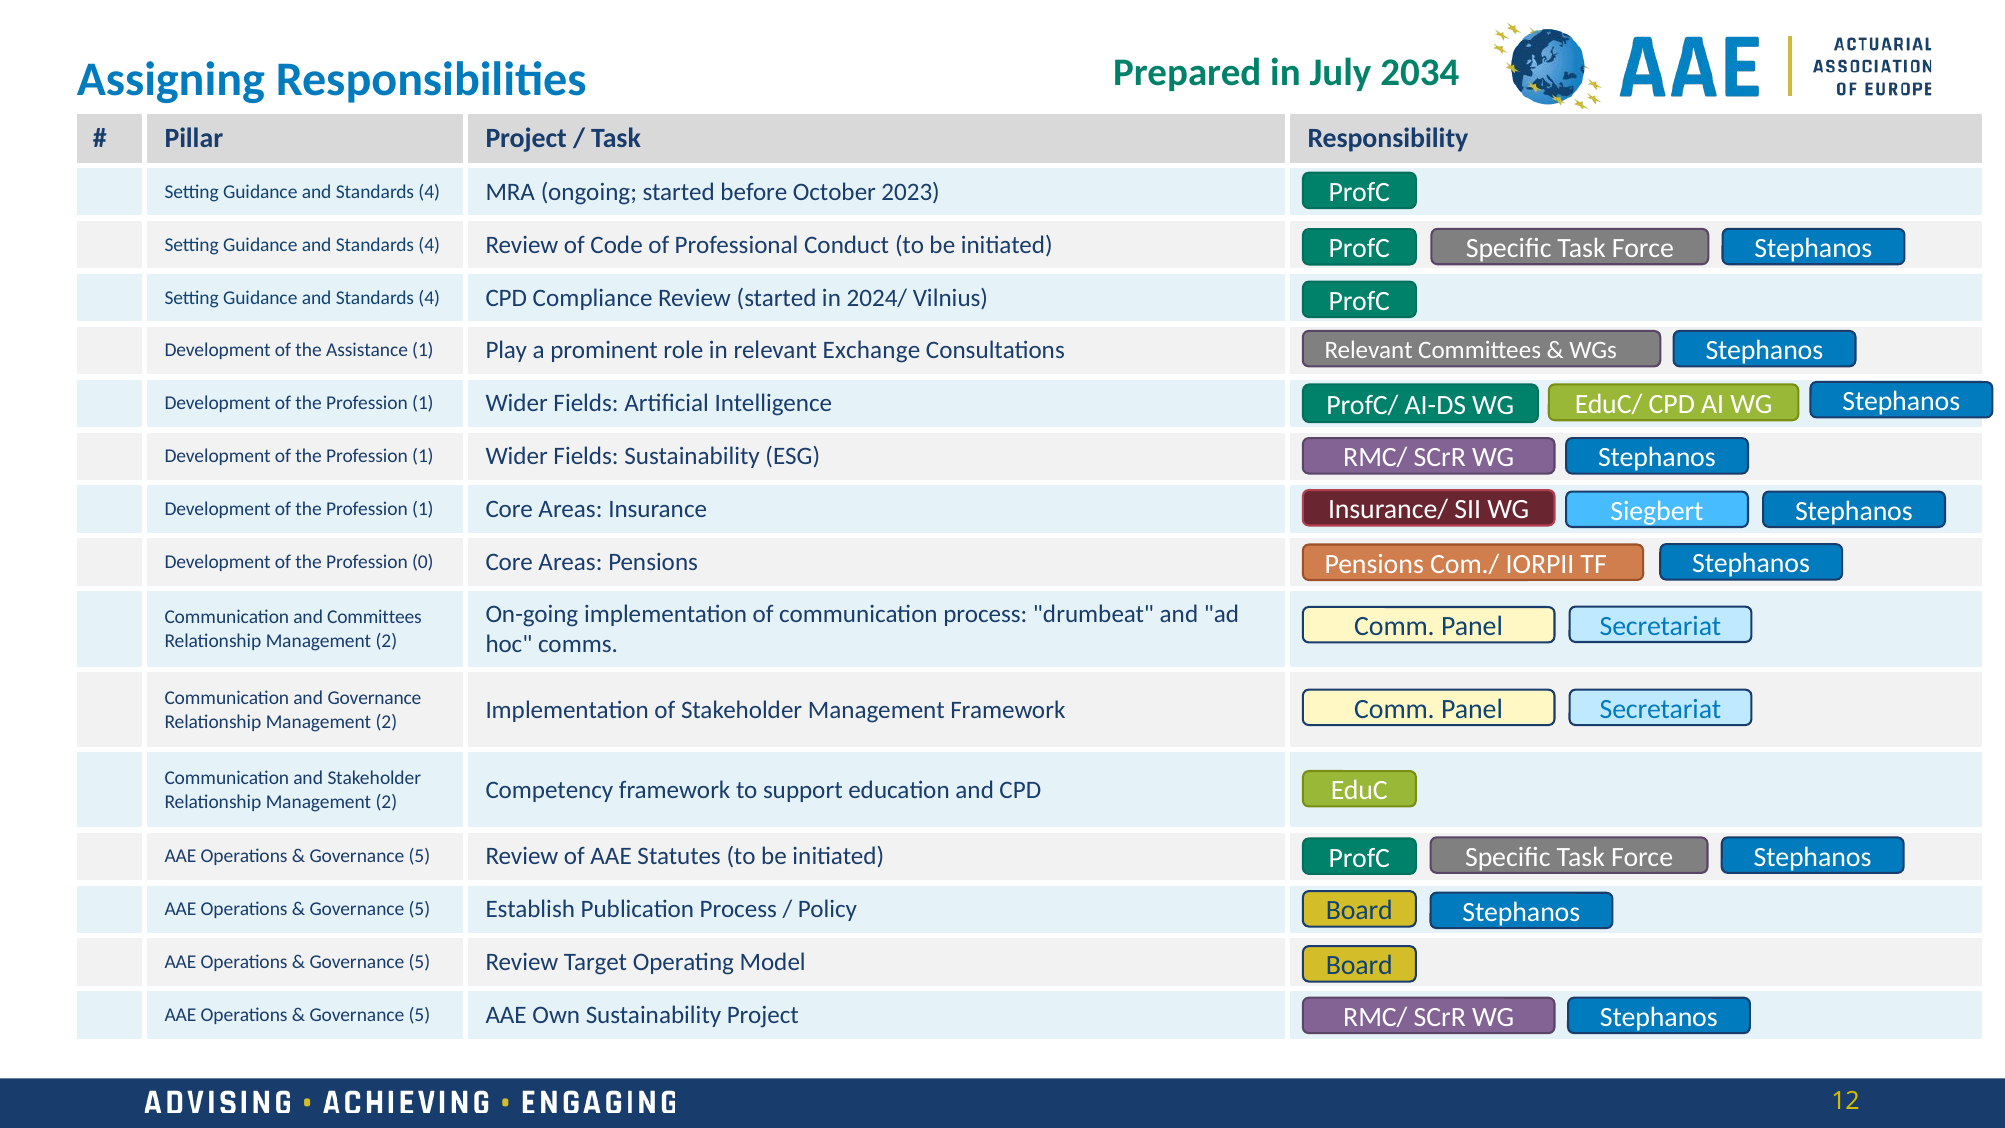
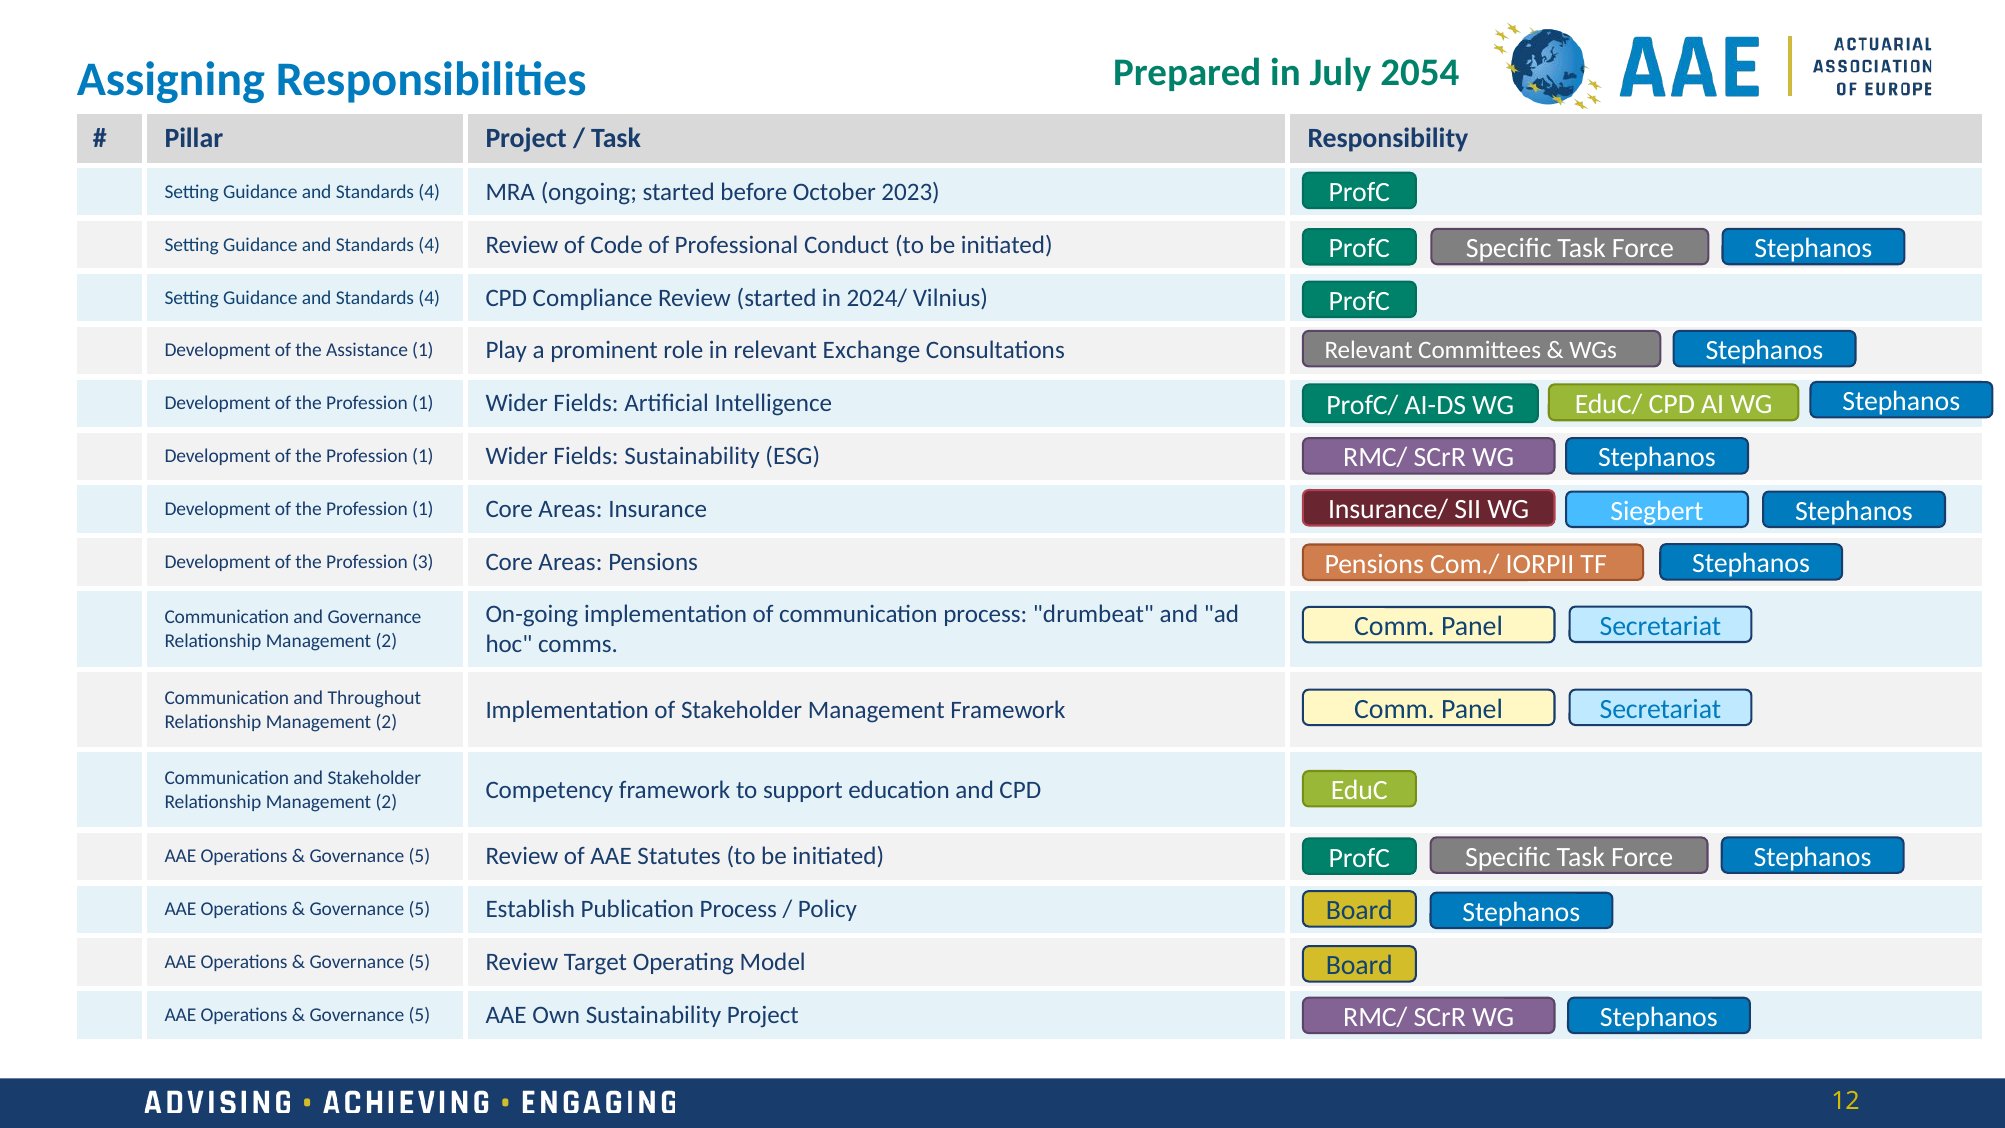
2034: 2034 -> 2054
0: 0 -> 3
and Committees: Committees -> Governance
and Governance: Governance -> Throughout
